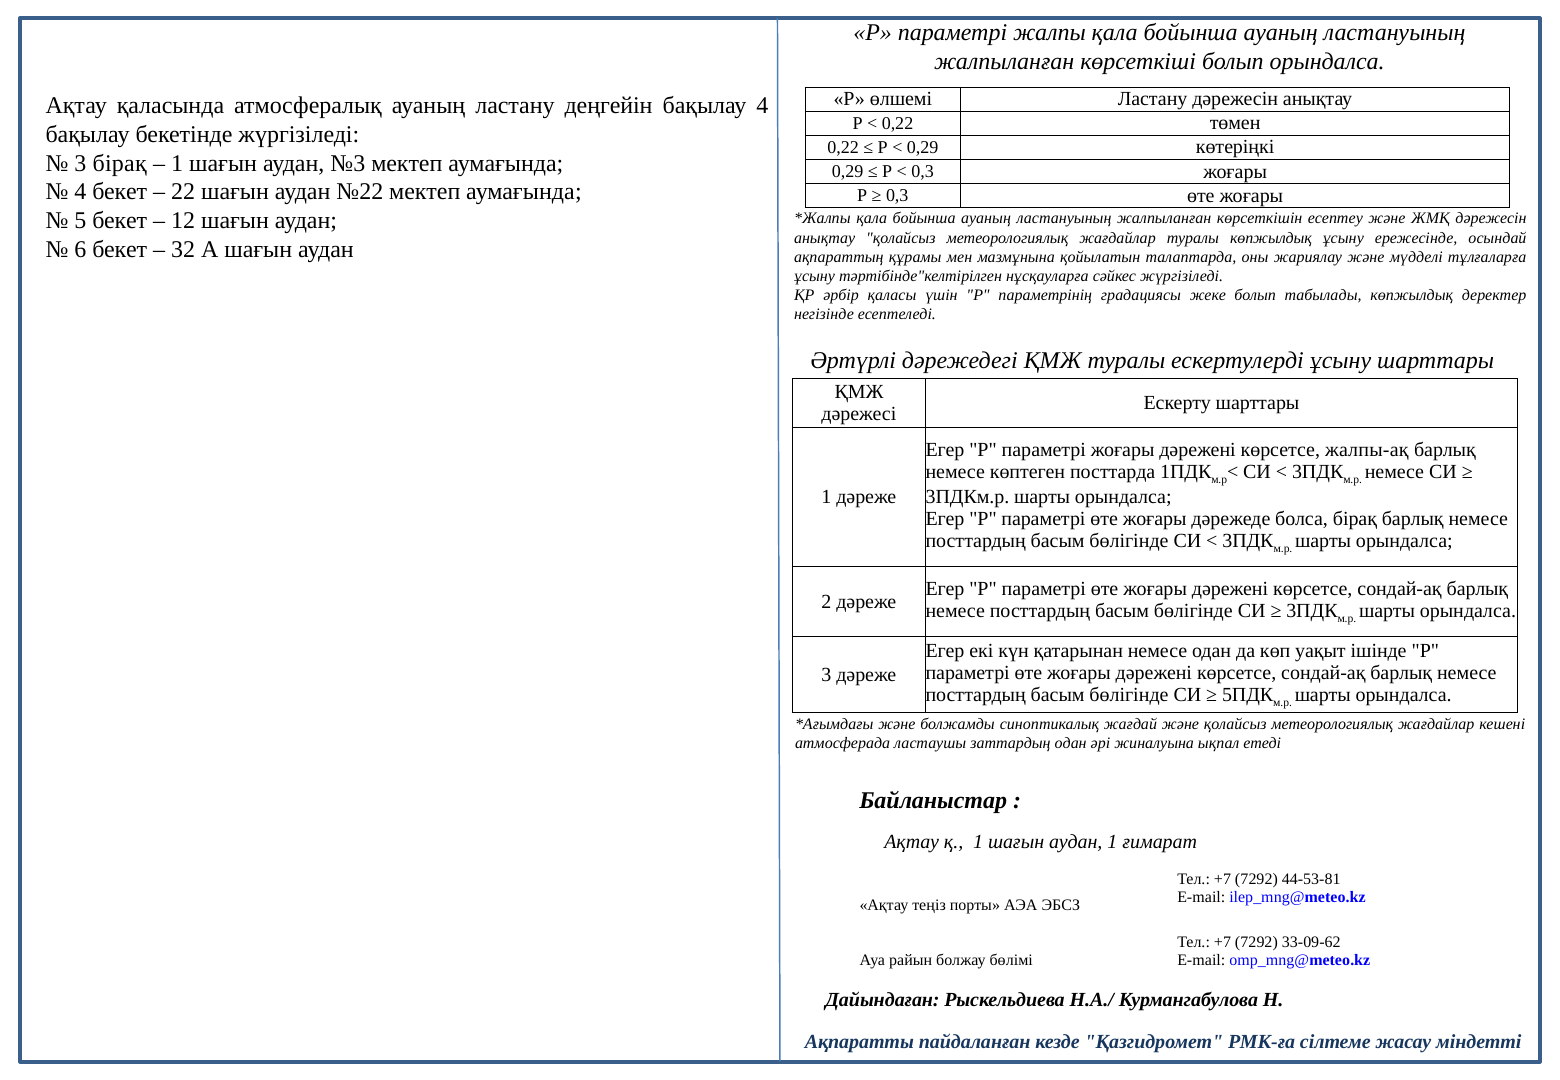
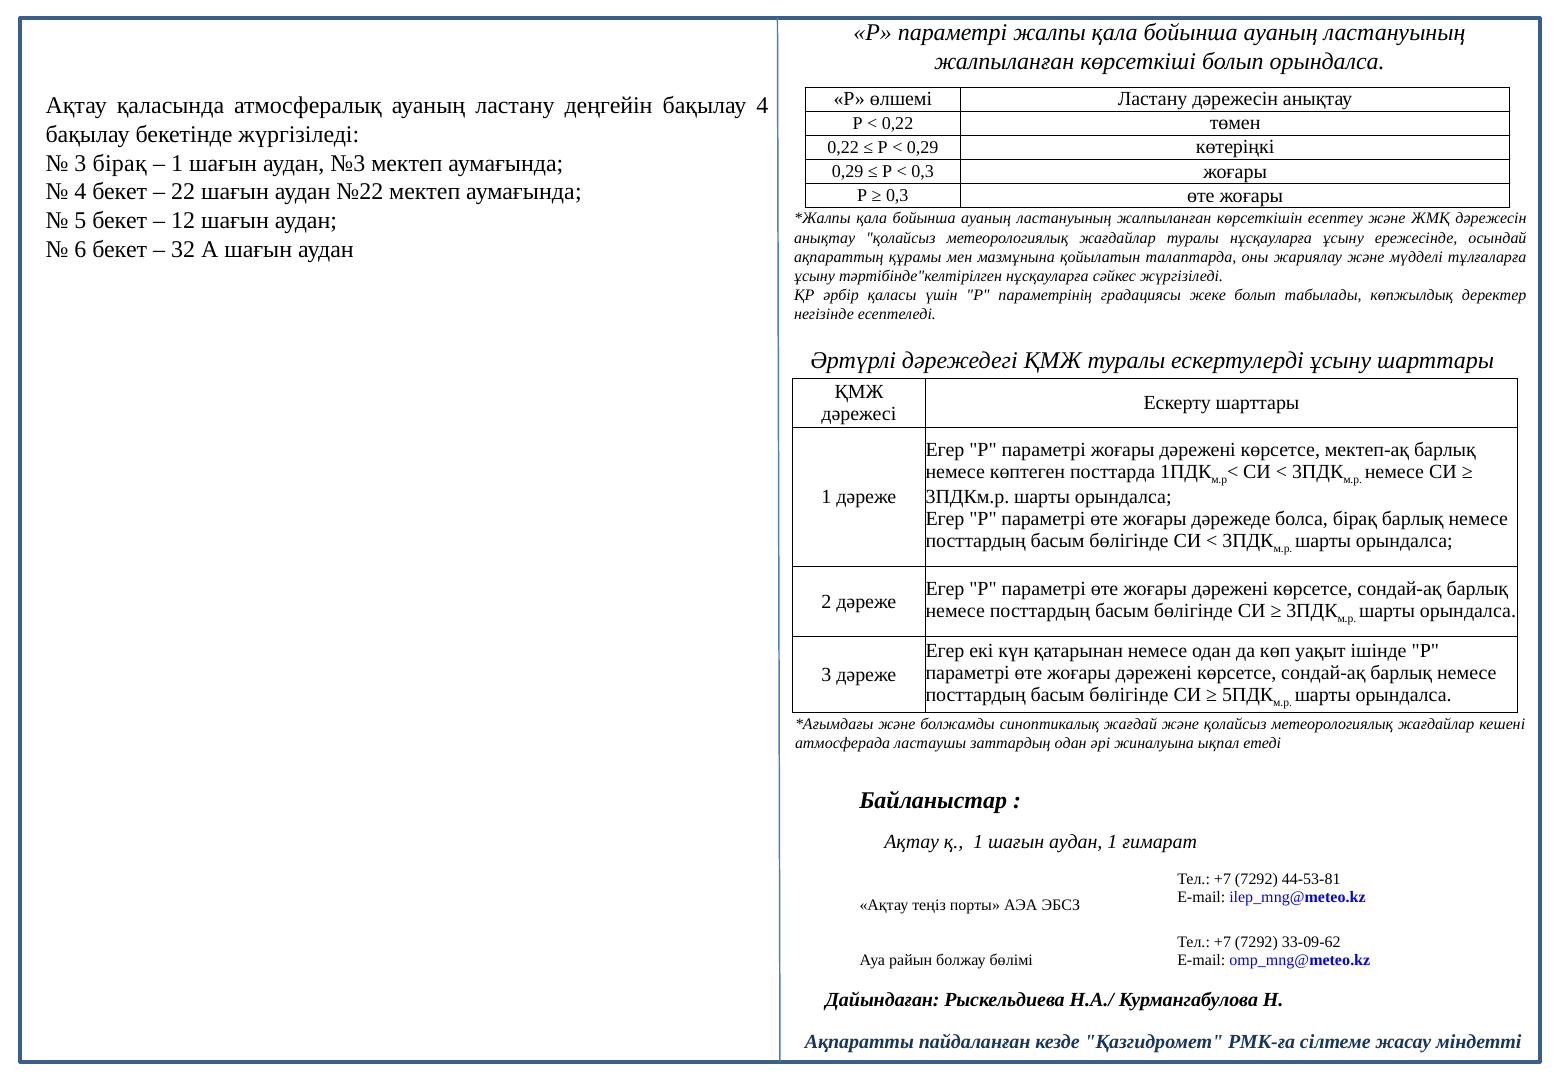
туралы көпжылдық: көпжылдық -> нұсқауларға
жалпы-ақ: жалпы-ақ -> мектеп-ақ
